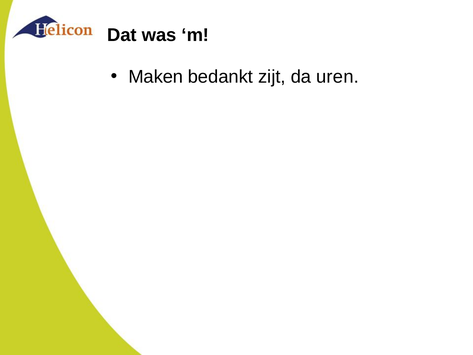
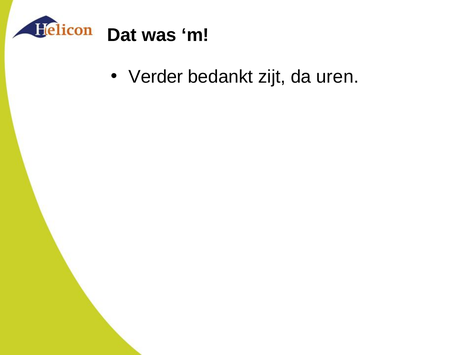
Maken: Maken -> Verder
